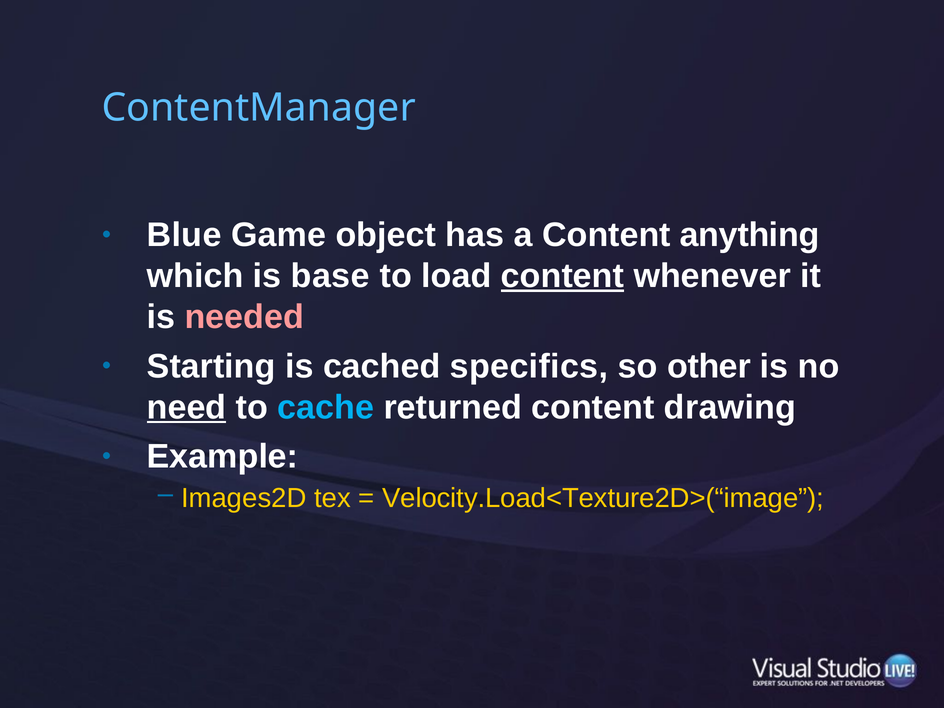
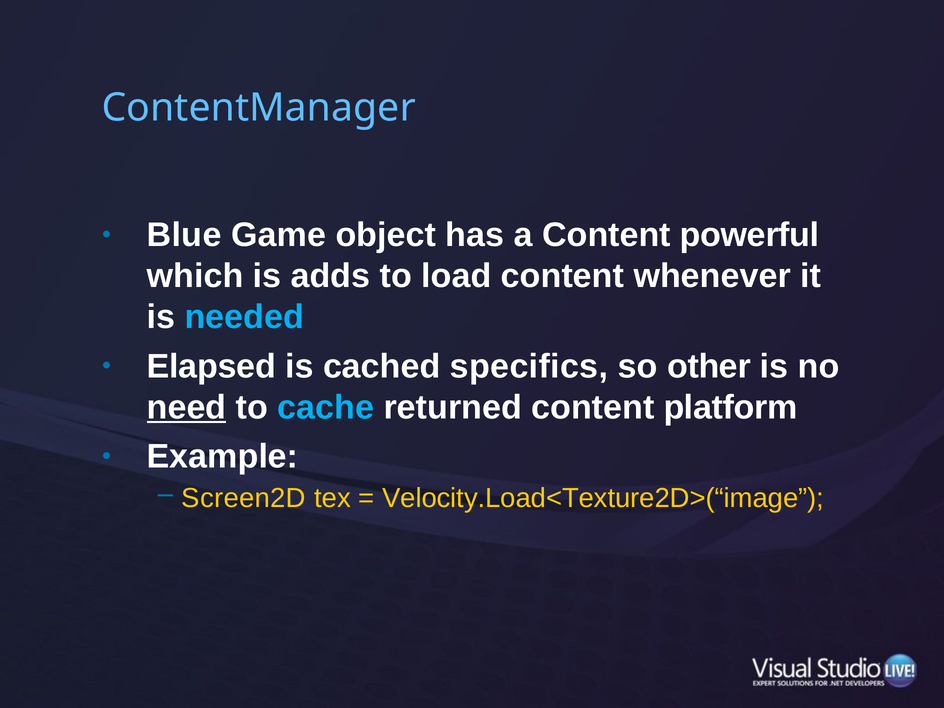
anything: anything -> powerful
base: base -> adds
content at (562, 276) underline: present -> none
needed colour: pink -> light blue
Starting: Starting -> Elapsed
drawing: drawing -> platform
Images2D: Images2D -> Screen2D
